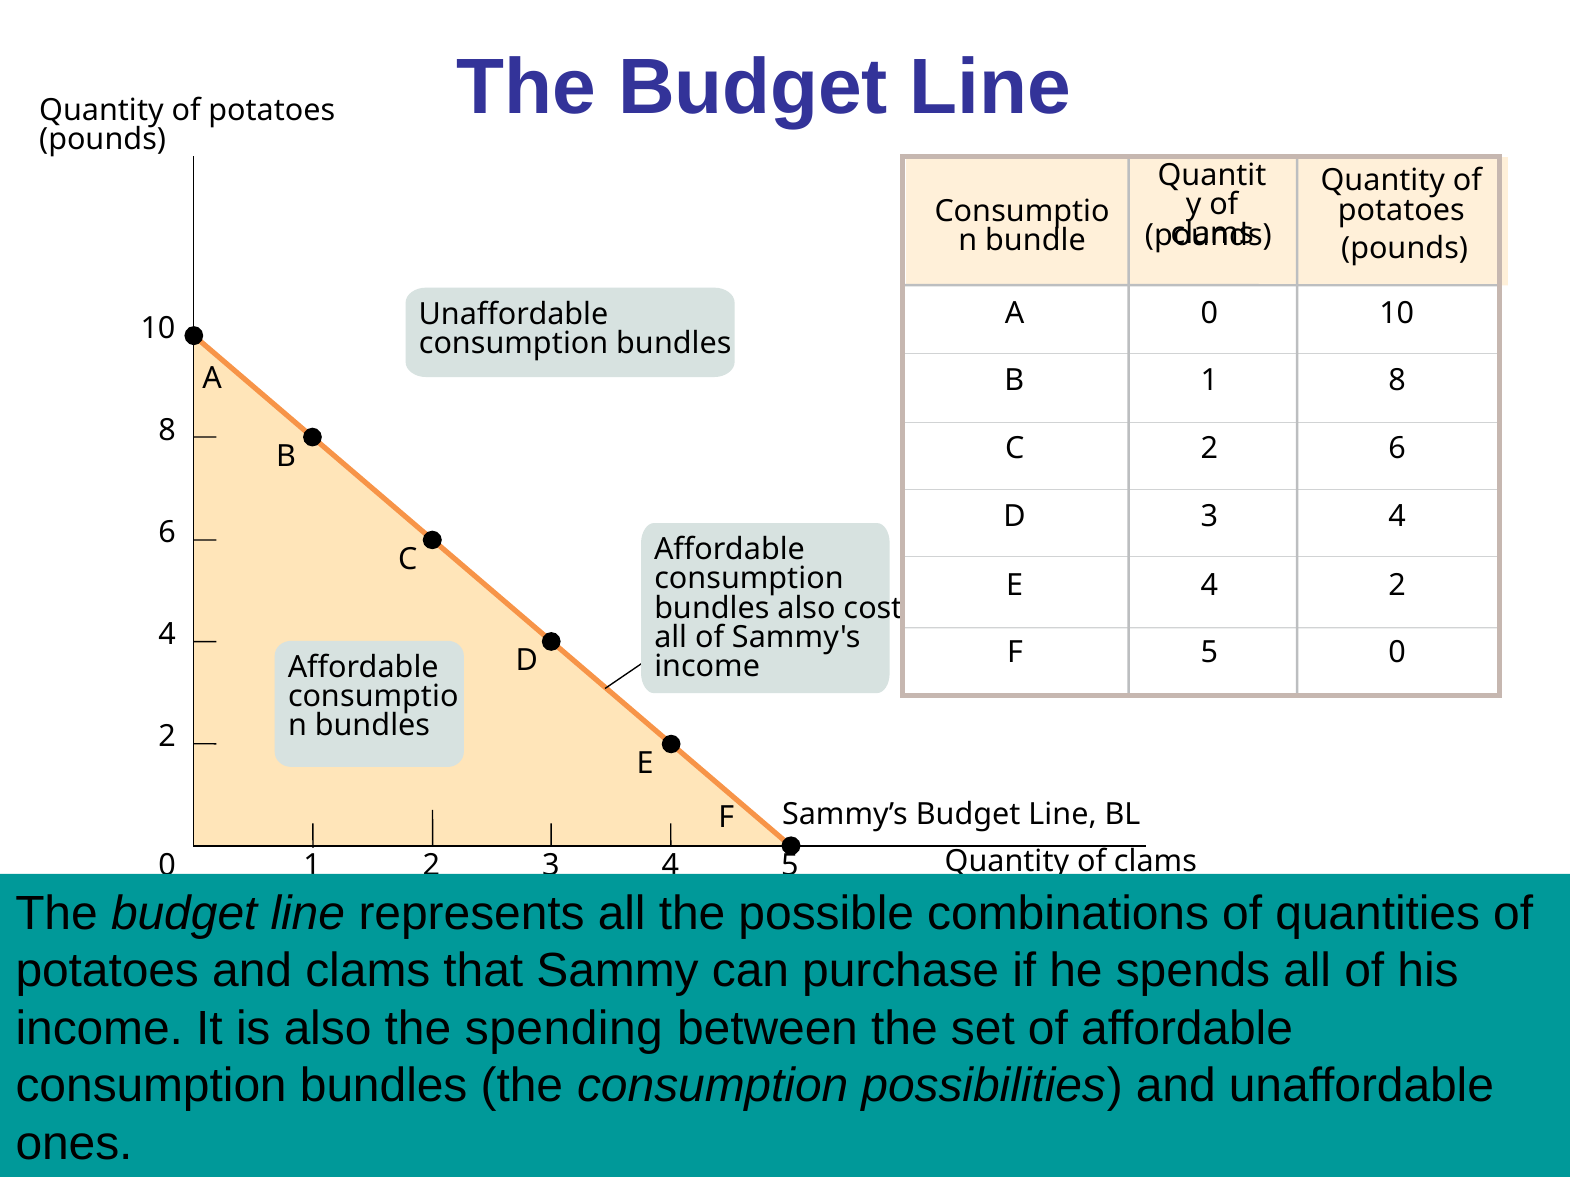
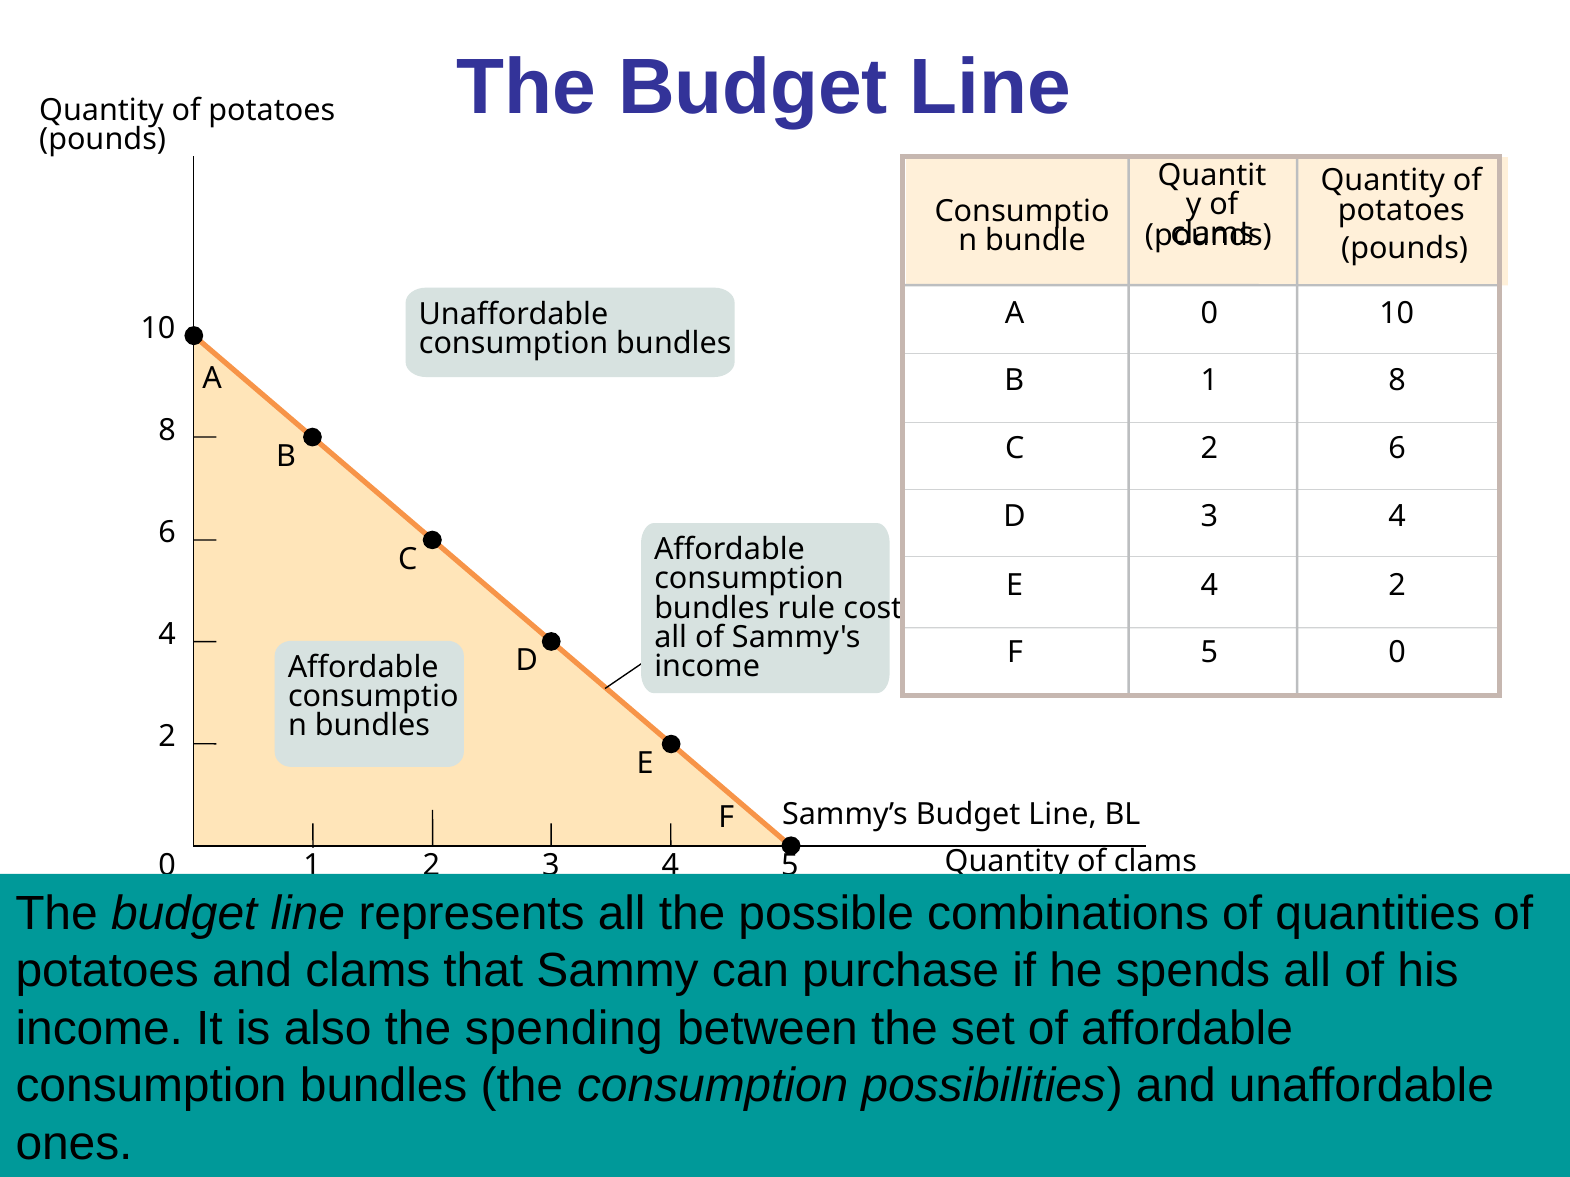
bundles also: also -> rule
